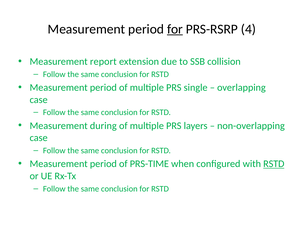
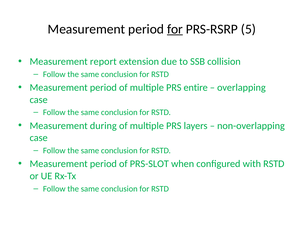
4: 4 -> 5
single: single -> entire
PRS-TIME: PRS-TIME -> PRS-SLOT
RSTD at (274, 164) underline: present -> none
